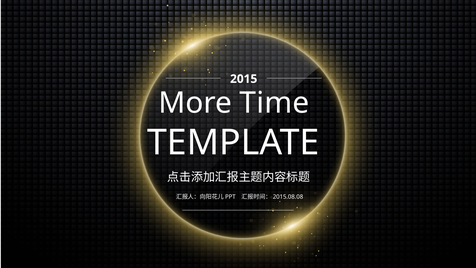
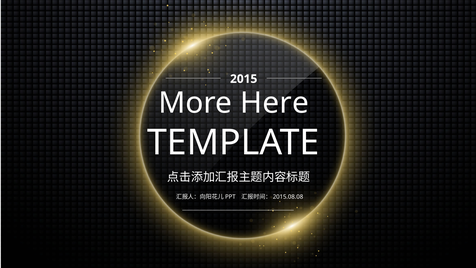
Time: Time -> Here
